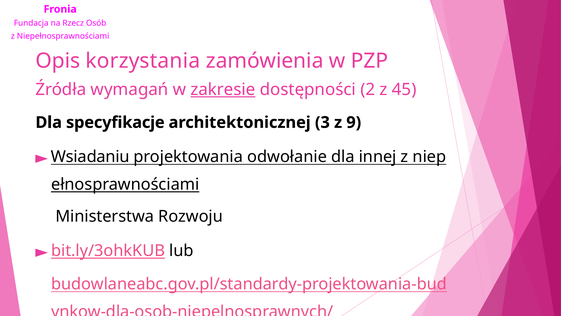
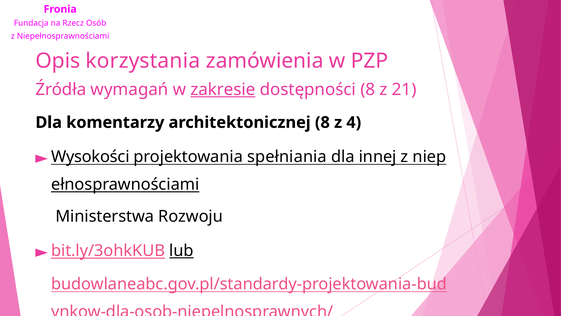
dostępności 2: 2 -> 8
45: 45 -> 21
specyfikacje: specyfikacje -> komentarzy
architektonicznej 3: 3 -> 8
9: 9 -> 4
Wsiadaniu: Wsiadaniu -> Wysokości
odwołanie: odwołanie -> spełniania
lub underline: none -> present
